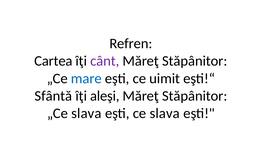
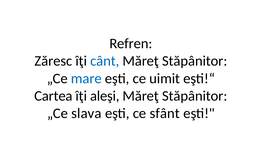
Cartea: Cartea -> Zăresc
cânt colour: purple -> blue
Sfântă: Sfântă -> Cartea
ce slava: slava -> sfânt
